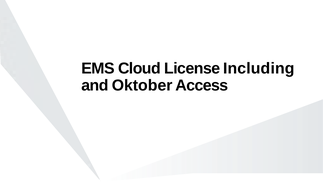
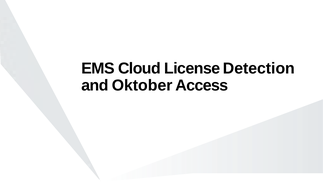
Including: Including -> Detection
